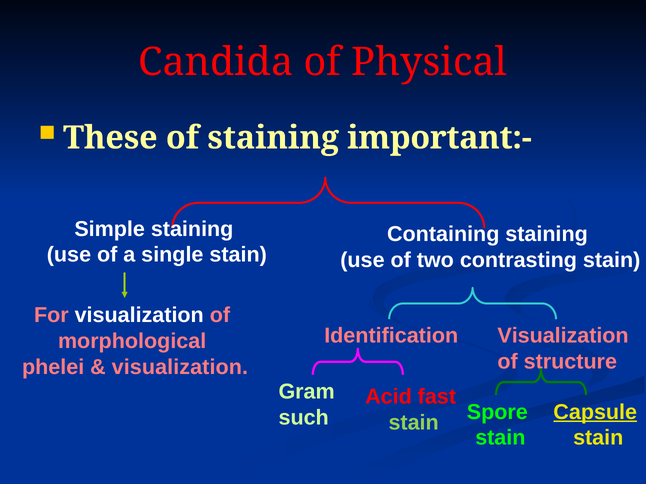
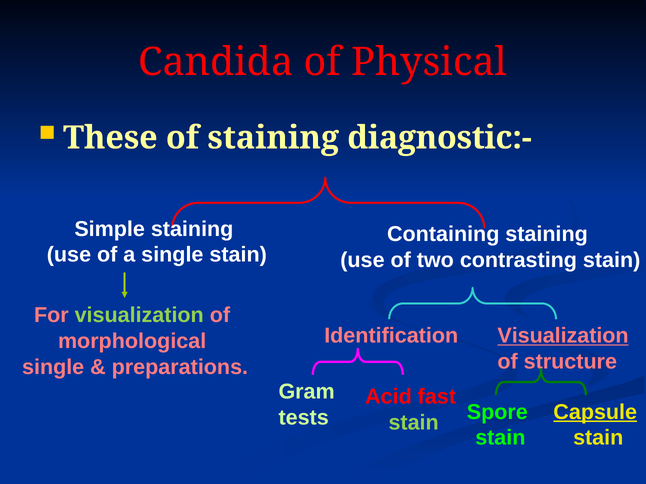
important:-: important:- -> diagnostic:-
visualization at (139, 316) colour: white -> light green
Visualization at (563, 336) underline: none -> present
phelei at (53, 367): phelei -> single
visualization at (180, 367): visualization -> preparations
such: such -> tests
